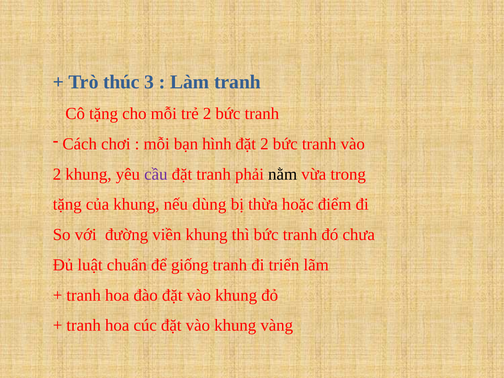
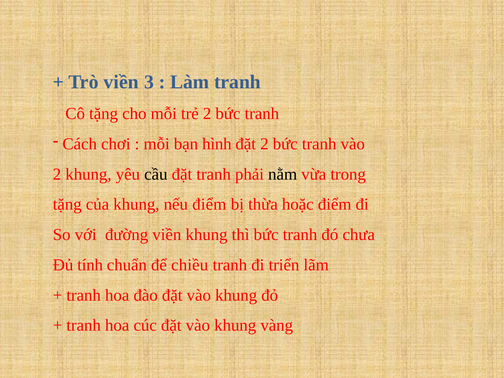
Trò thúc: thúc -> viền
cầu colour: purple -> black
nếu dùng: dùng -> điểm
luật: luật -> tính
giống: giống -> chiều
